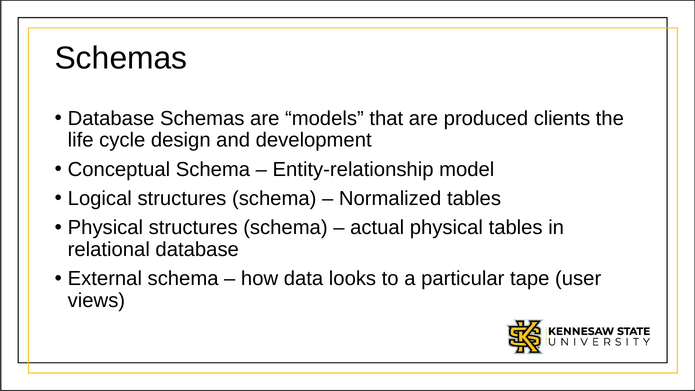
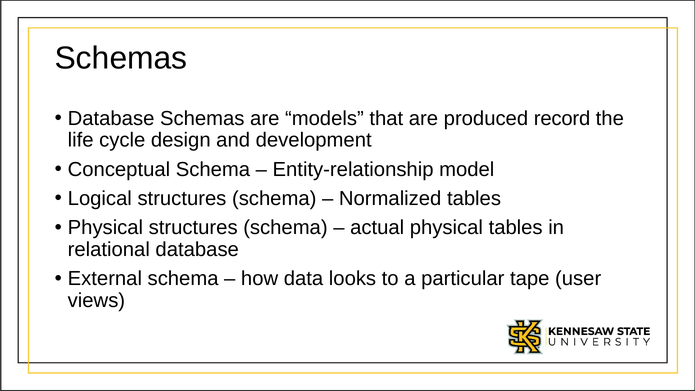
clients: clients -> record
